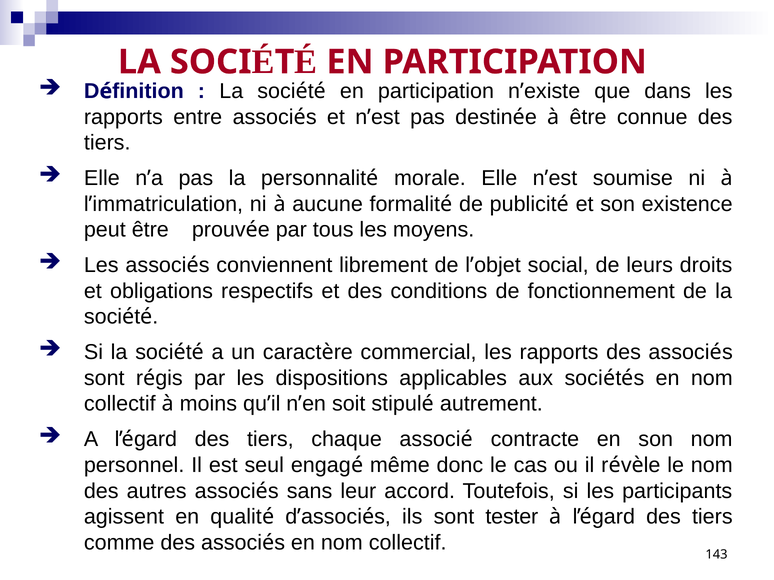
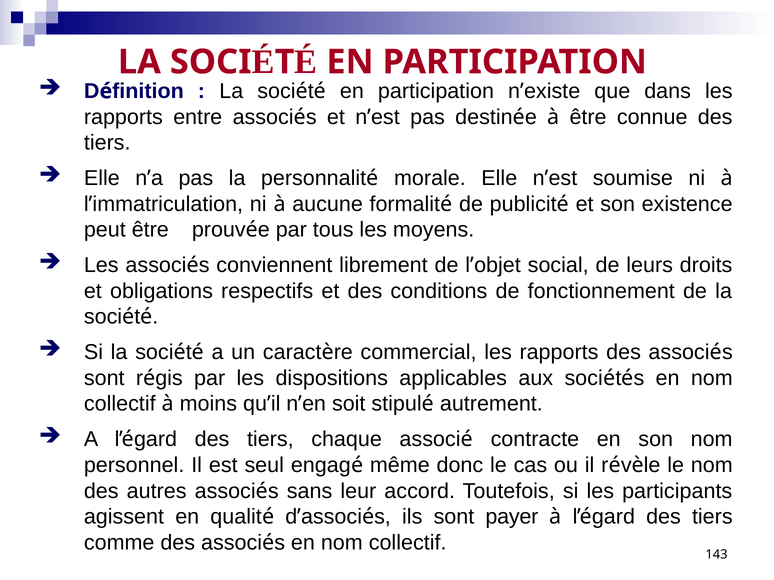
tester: tester -> payer
